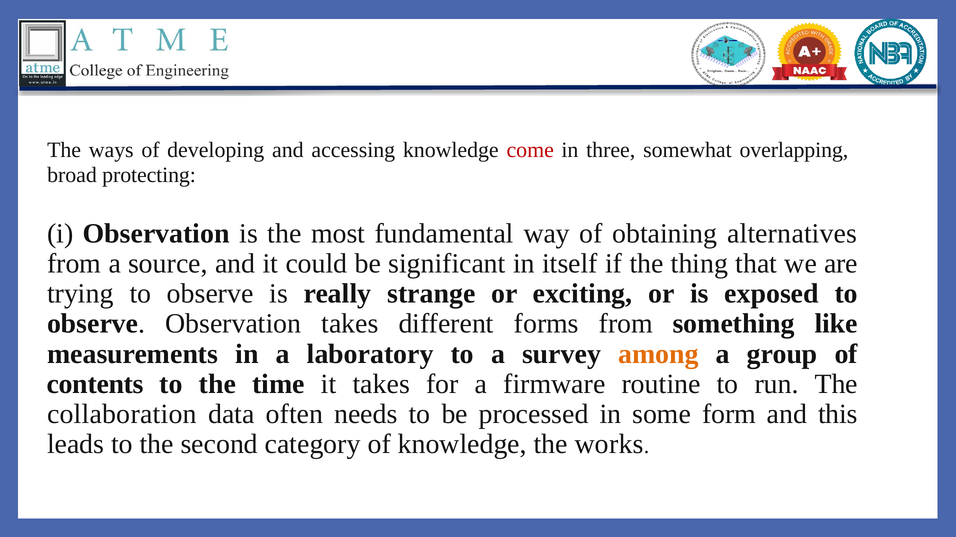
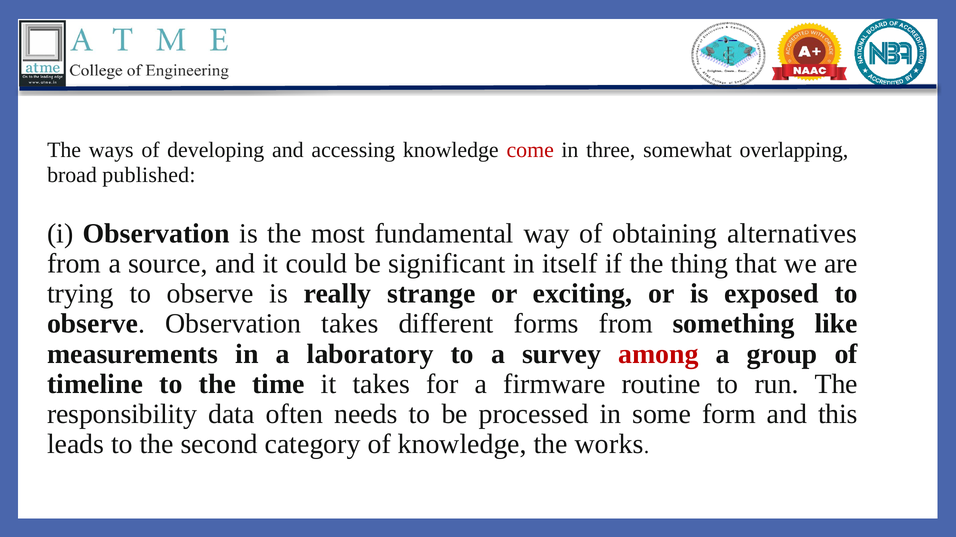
protecting: protecting -> published
among colour: orange -> red
contents: contents -> timeline
collaboration: collaboration -> responsibility
